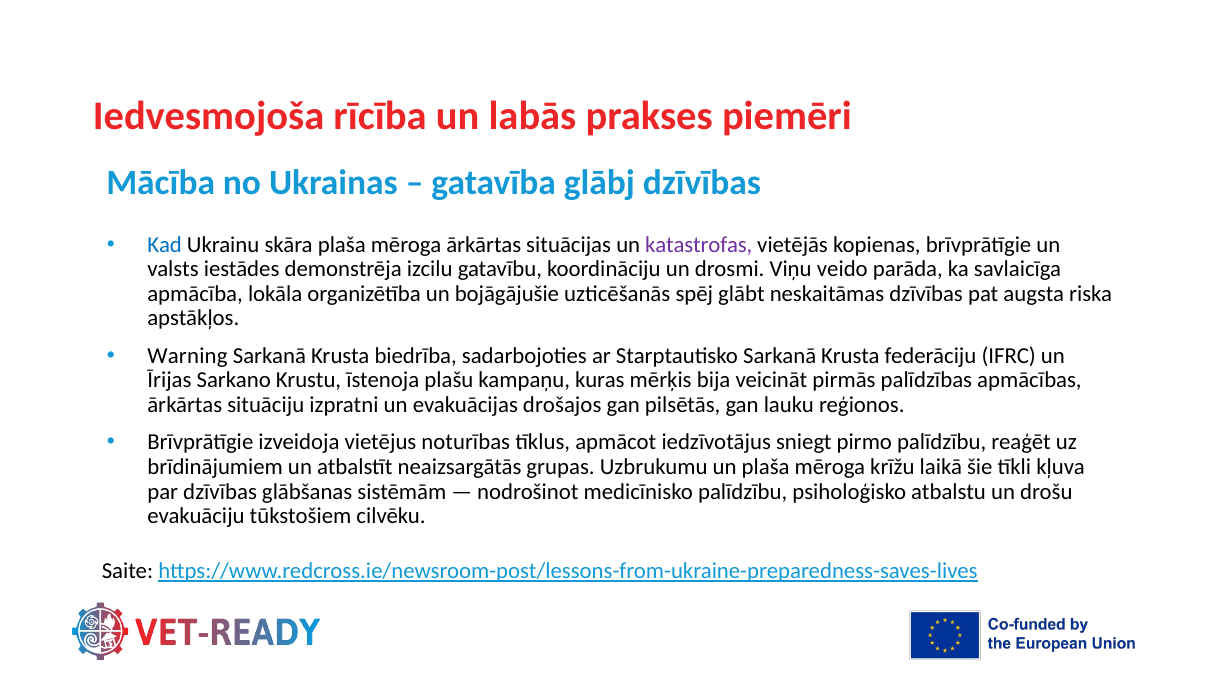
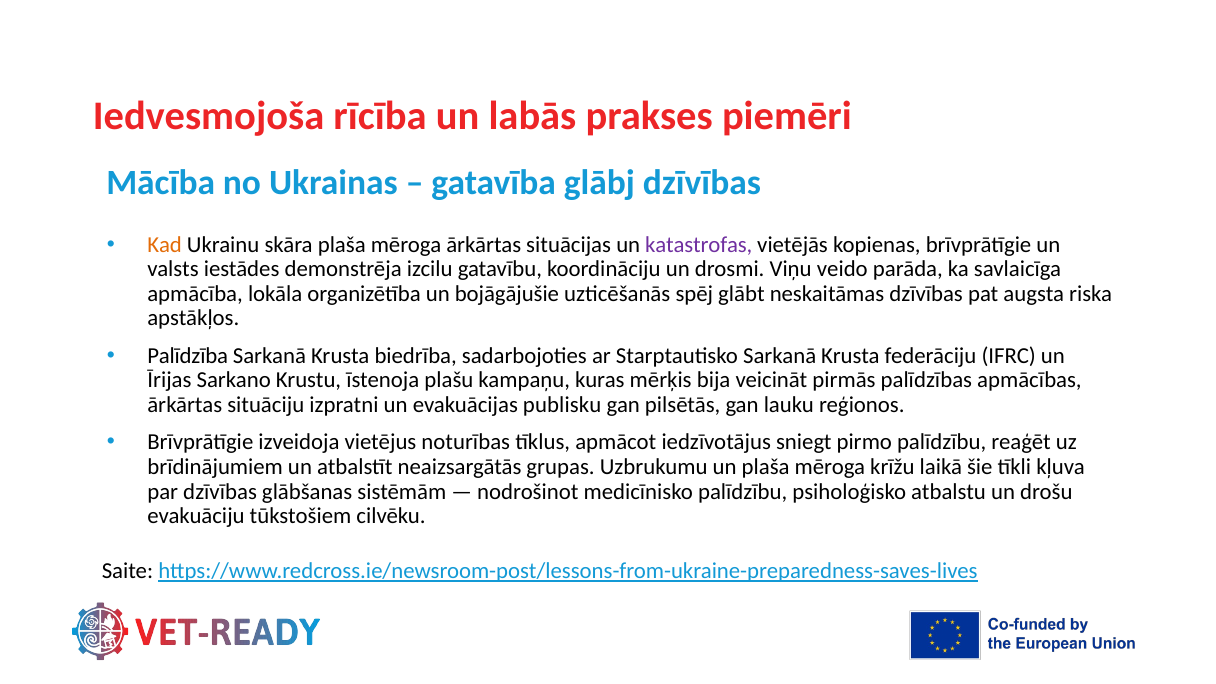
Kad colour: blue -> orange
Warning: Warning -> Palīdzība
drošajos: drošajos -> publisku
